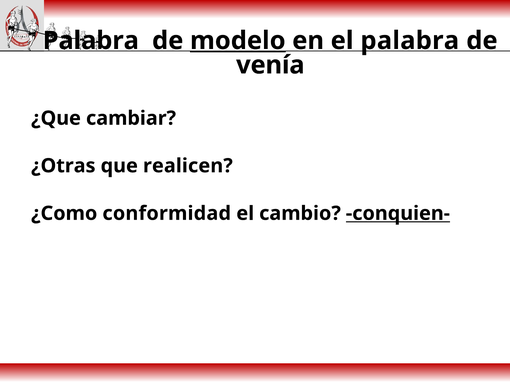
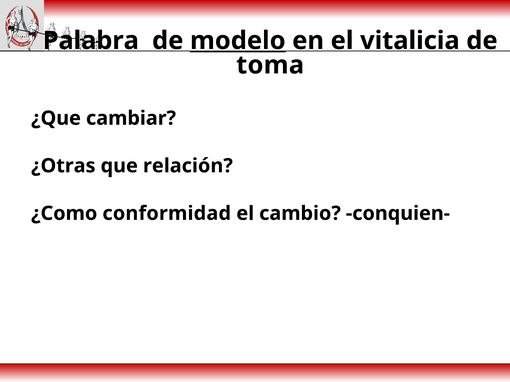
el palabra: palabra -> vitalicia
venía: venía -> toma
realicen: realicen -> relación
conquien- underline: present -> none
